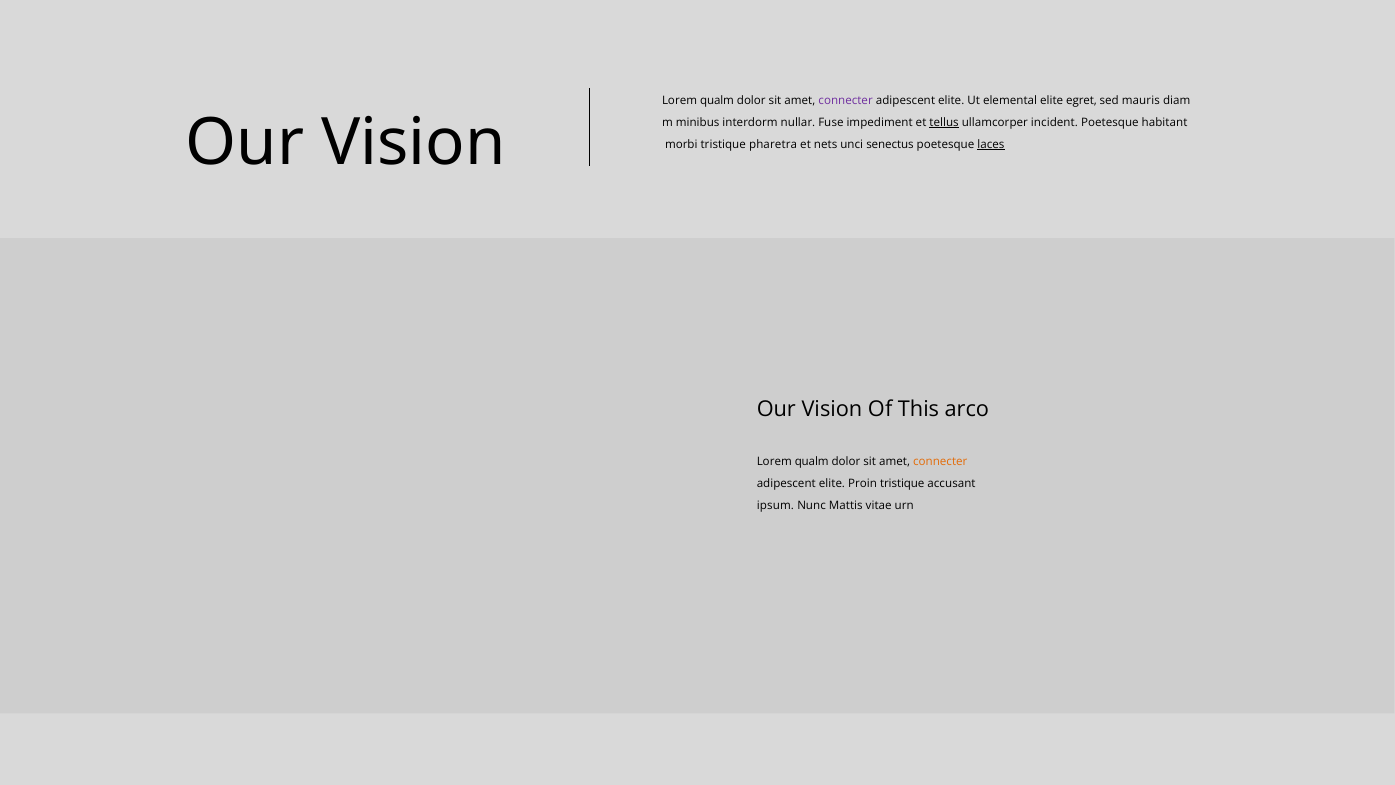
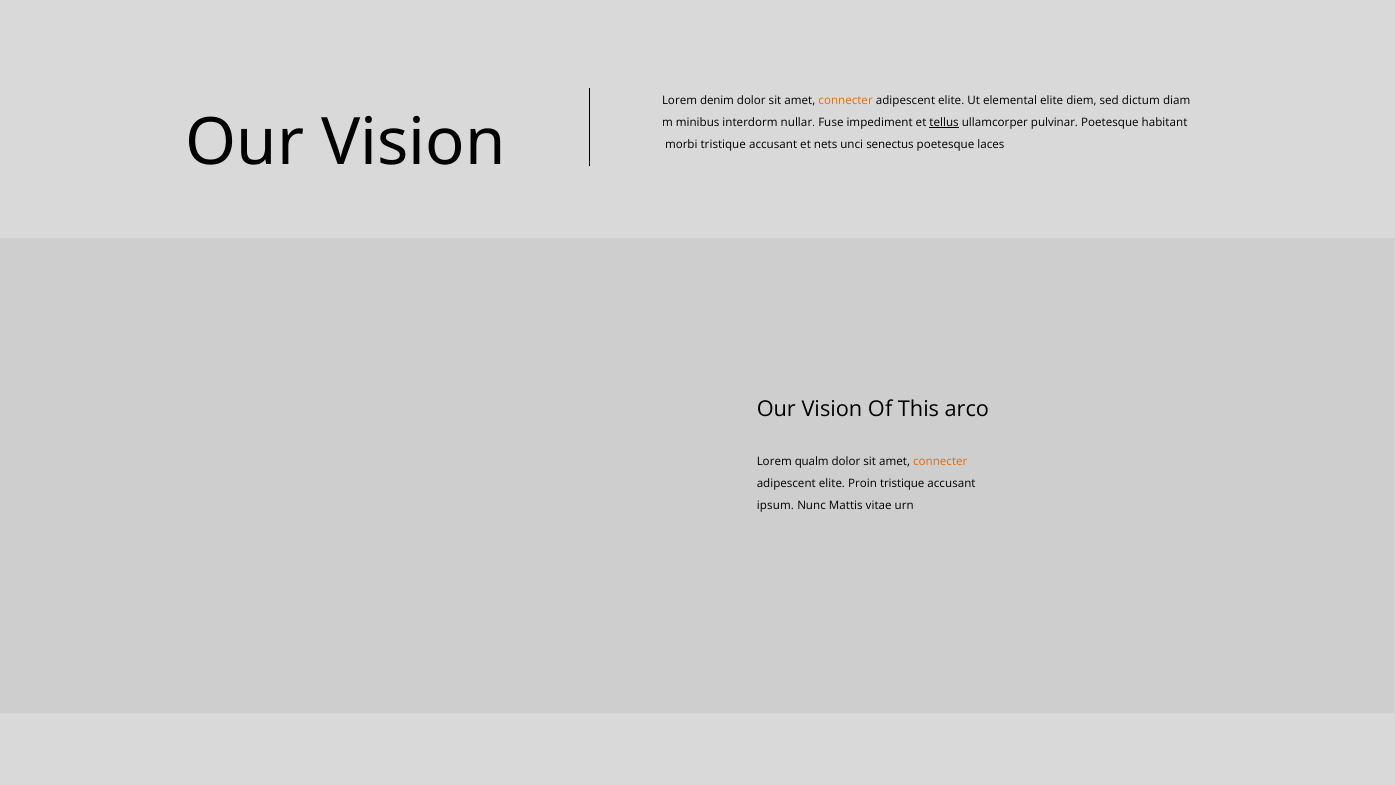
qualm at (717, 101): qualm -> denim
connecter at (846, 101) colour: purple -> orange
egret: egret -> diem
mauris: mauris -> dictum
incident: incident -> pulvinar
morbi tristique pharetra: pharetra -> accusant
laces underline: present -> none
